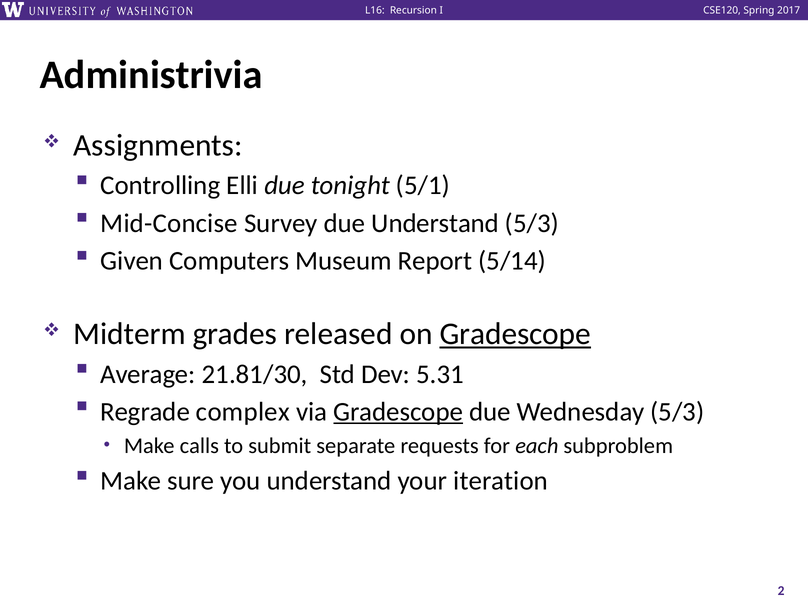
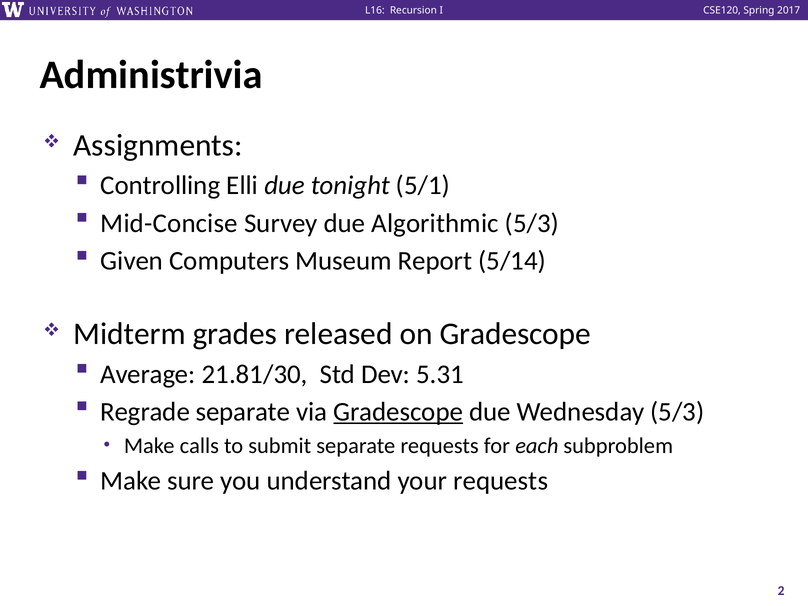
due Understand: Understand -> Algorithmic
Gradescope at (515, 334) underline: present -> none
Regrade complex: complex -> separate
your iteration: iteration -> requests
